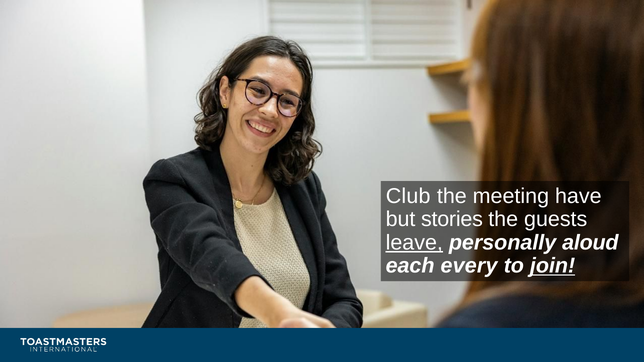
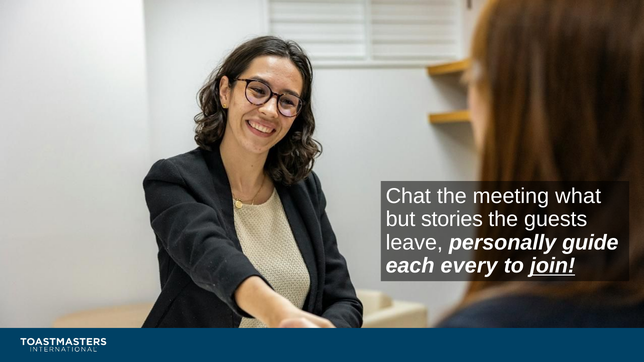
Club: Club -> Chat
have: have -> what
leave underline: present -> none
aloud: aloud -> guide
